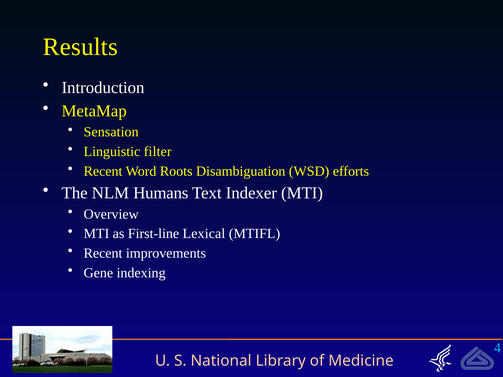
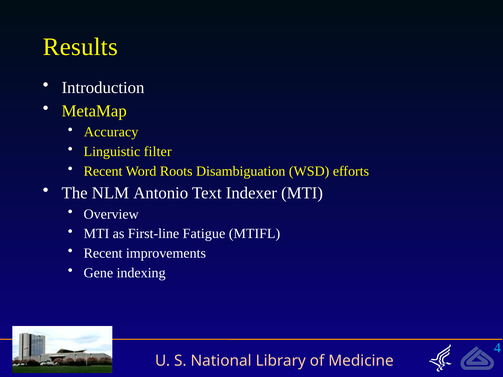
Sensation: Sensation -> Accuracy
Humans: Humans -> Antonio
Lexical: Lexical -> Fatigue
